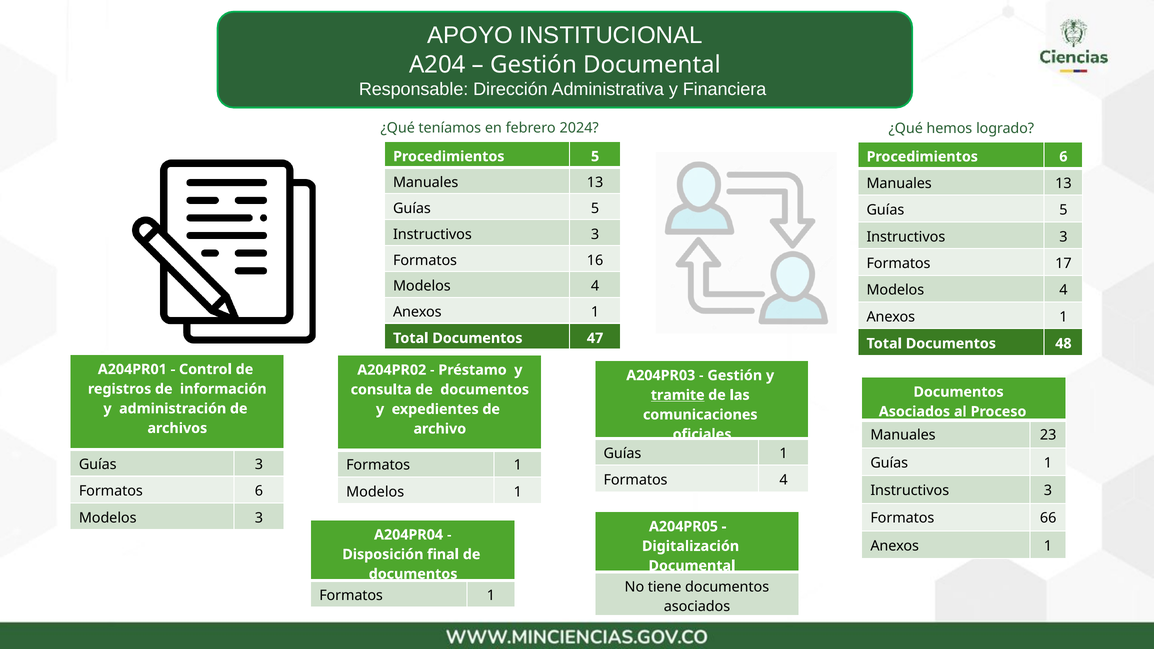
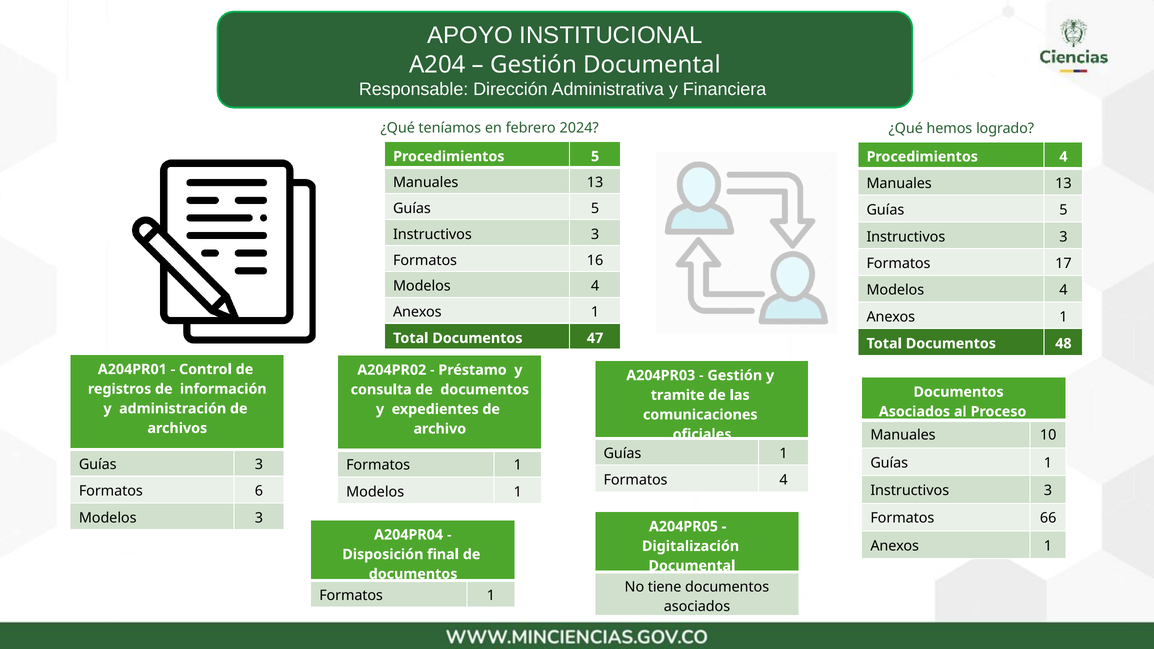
Procedimientos 6: 6 -> 4
tramite underline: present -> none
23: 23 -> 10
